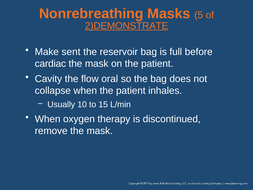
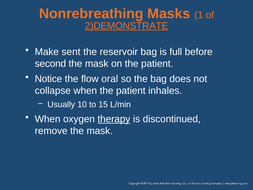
5: 5 -> 1
cardiac: cardiac -> second
Cavity: Cavity -> Notice
therapy underline: none -> present
